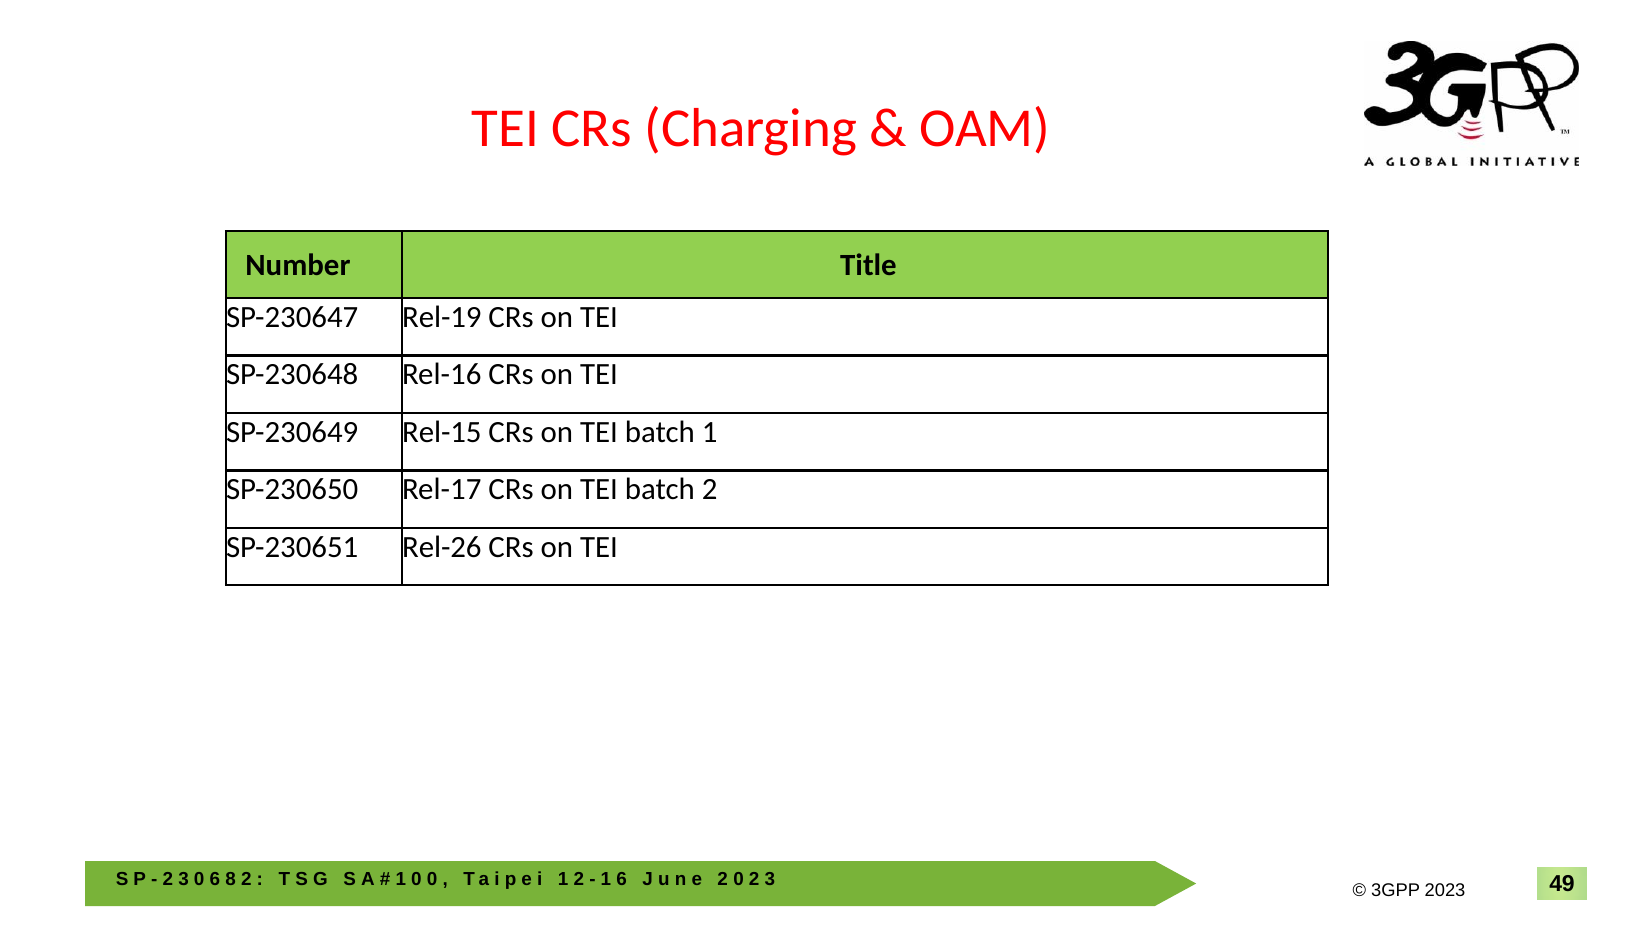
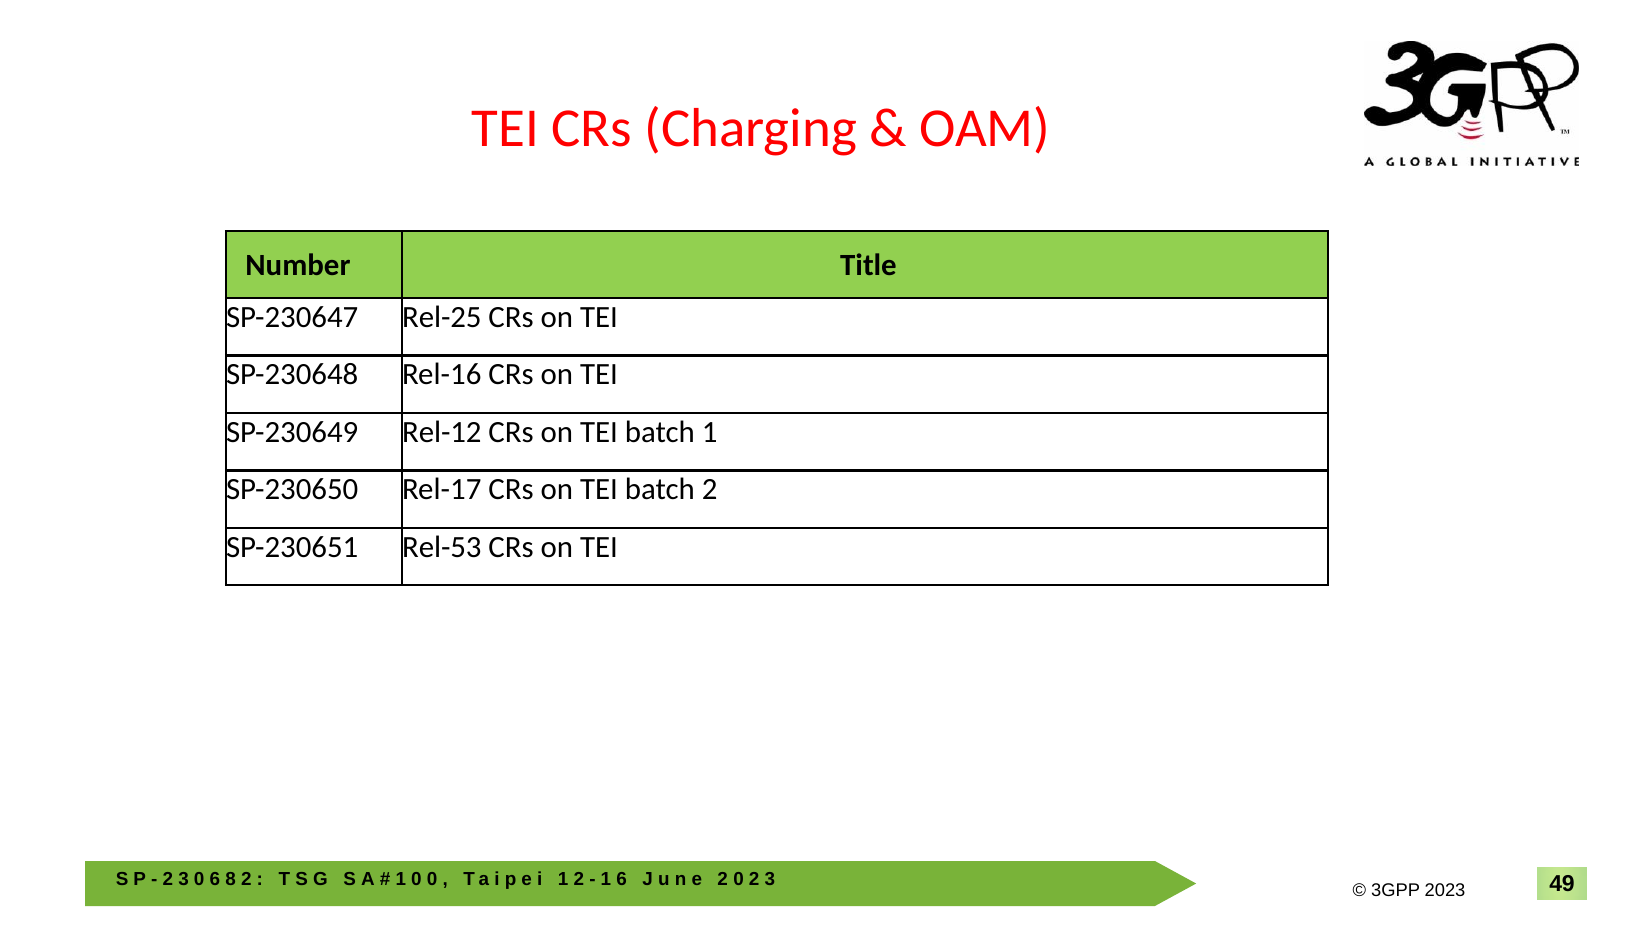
Rel-19: Rel-19 -> Rel-25
Rel-15: Rel-15 -> Rel-12
Rel-26: Rel-26 -> Rel-53
